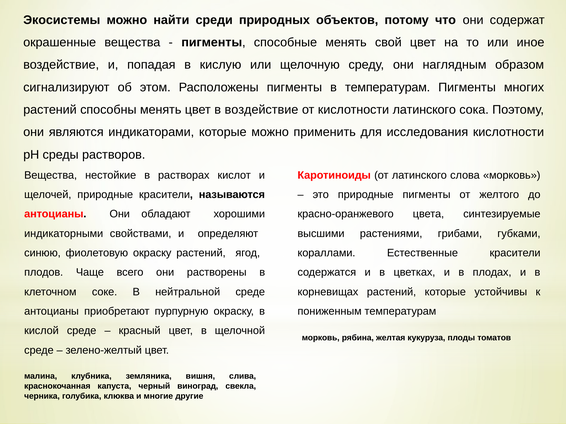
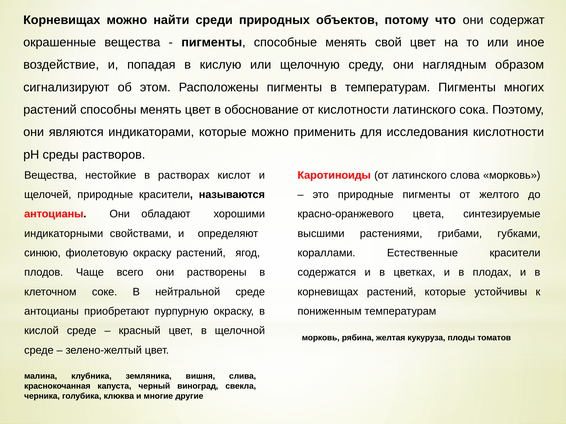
Экосистемы at (62, 20): Экосистемы -> Корневищах
в воздействие: воздействие -> обоснование
